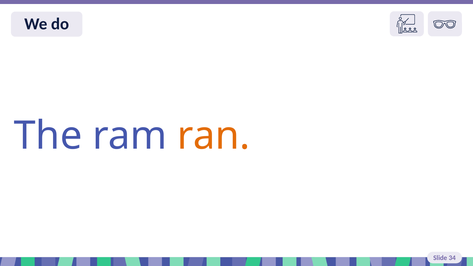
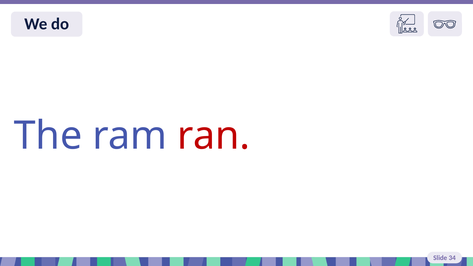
ran colour: orange -> red
